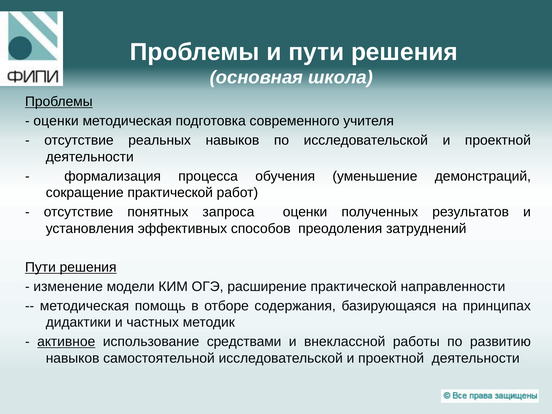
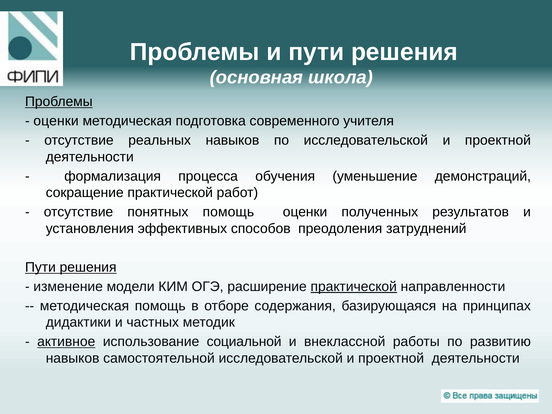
понятных запроса: запроса -> помощь
практической at (354, 287) underline: none -> present
средствами: средствами -> социальной
